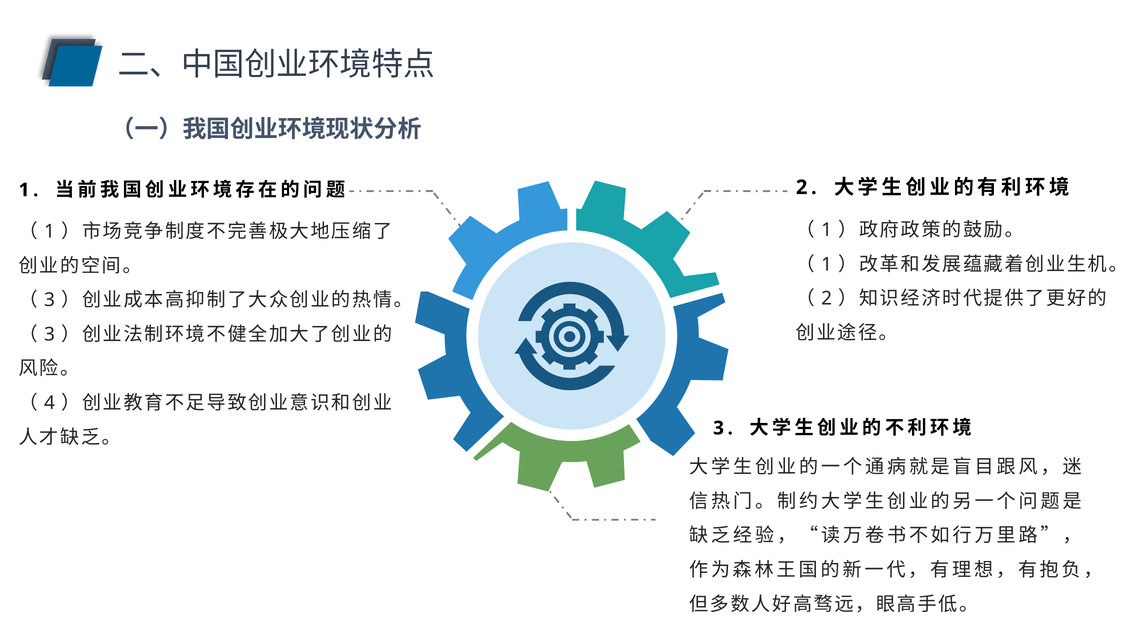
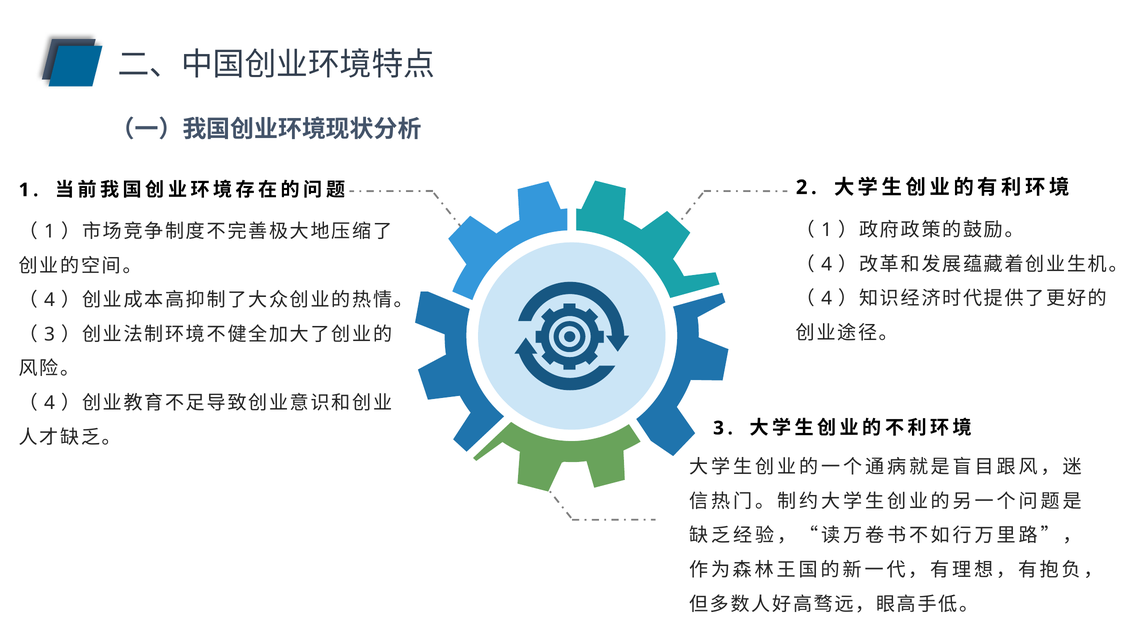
1 at (827, 264): 1 -> 4
2 at (827, 299): 2 -> 4
3 at (50, 300): 3 -> 4
